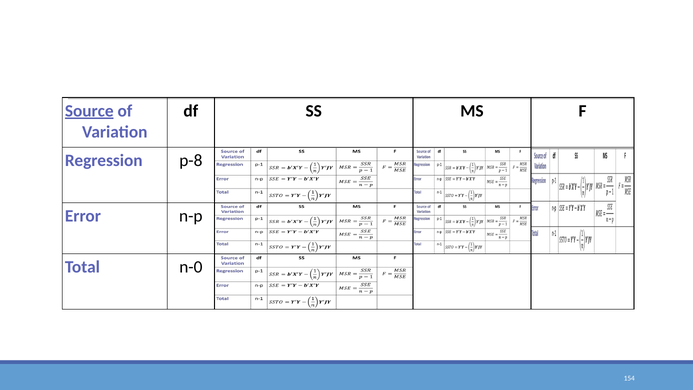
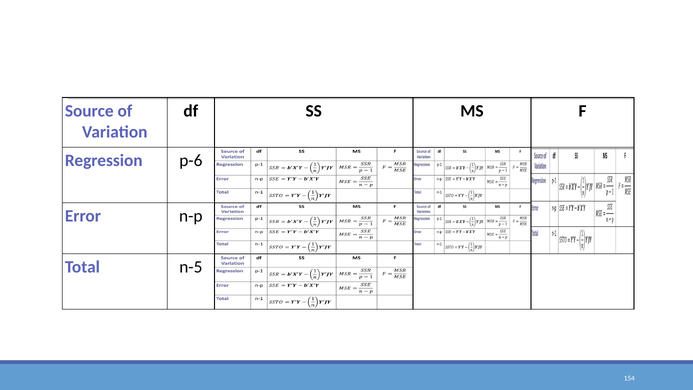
Source underline: present -> none
p-8: p-8 -> p-6
n-0: n-0 -> n-5
